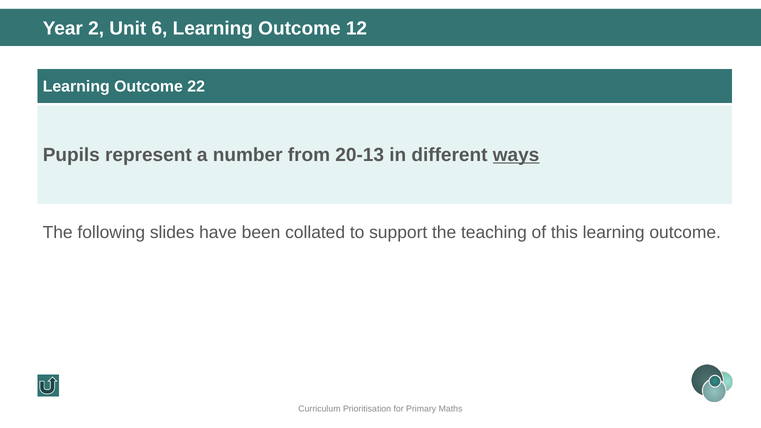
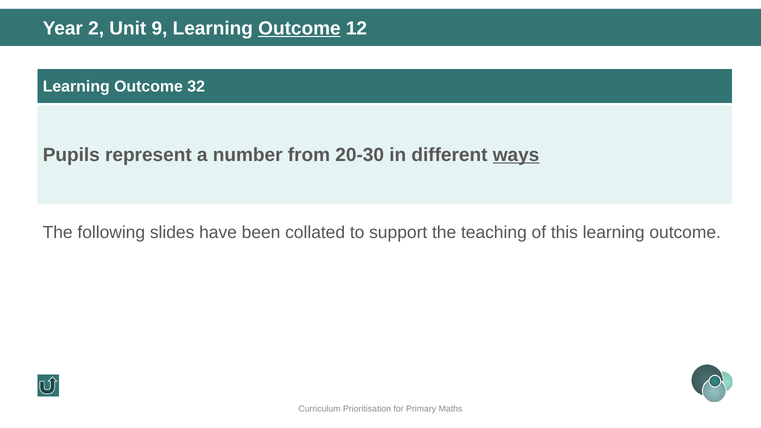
6: 6 -> 9
Outcome at (299, 28) underline: none -> present
22: 22 -> 32
20-13: 20-13 -> 20-30
